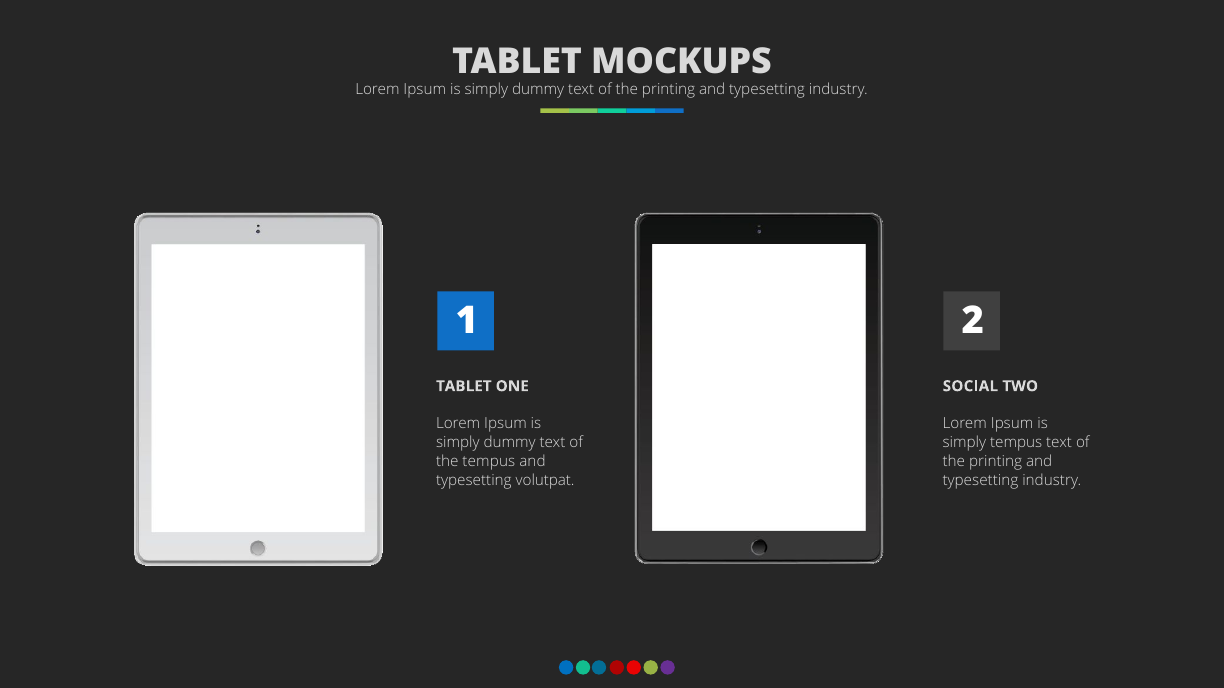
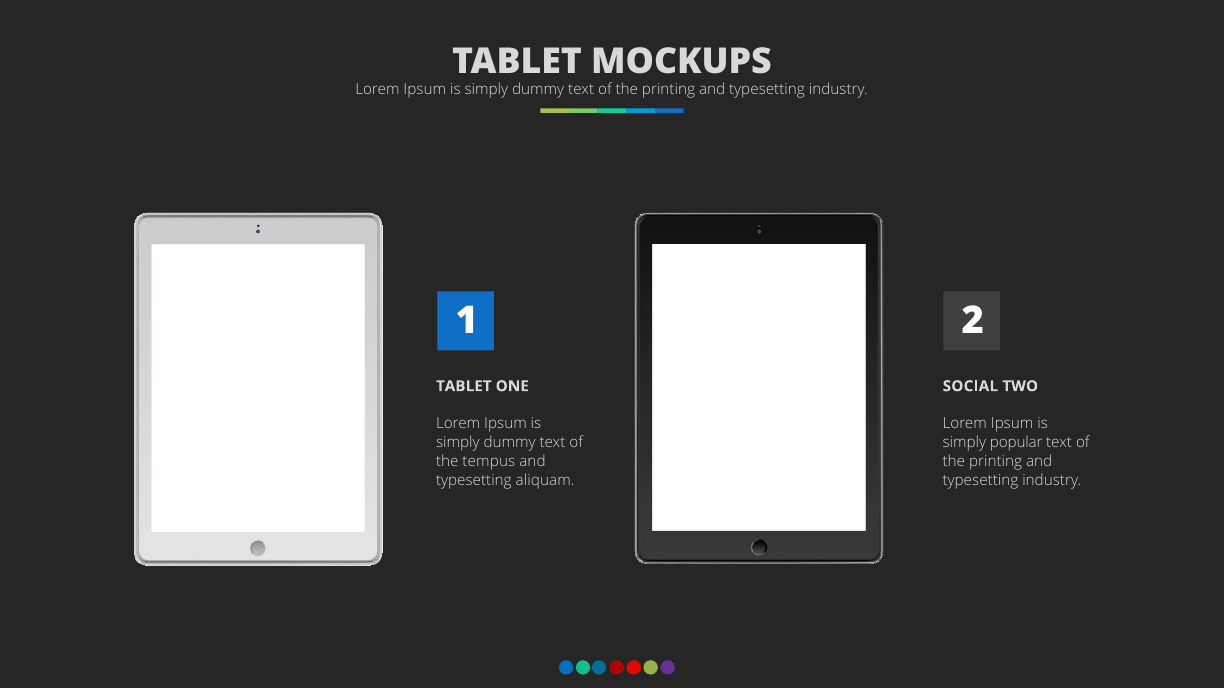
simply tempus: tempus -> popular
volutpat: volutpat -> aliquam
